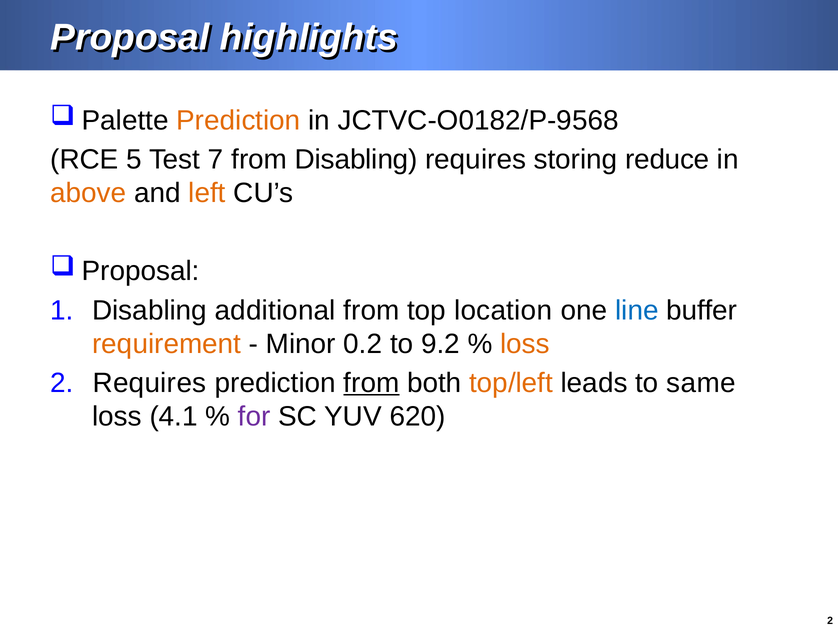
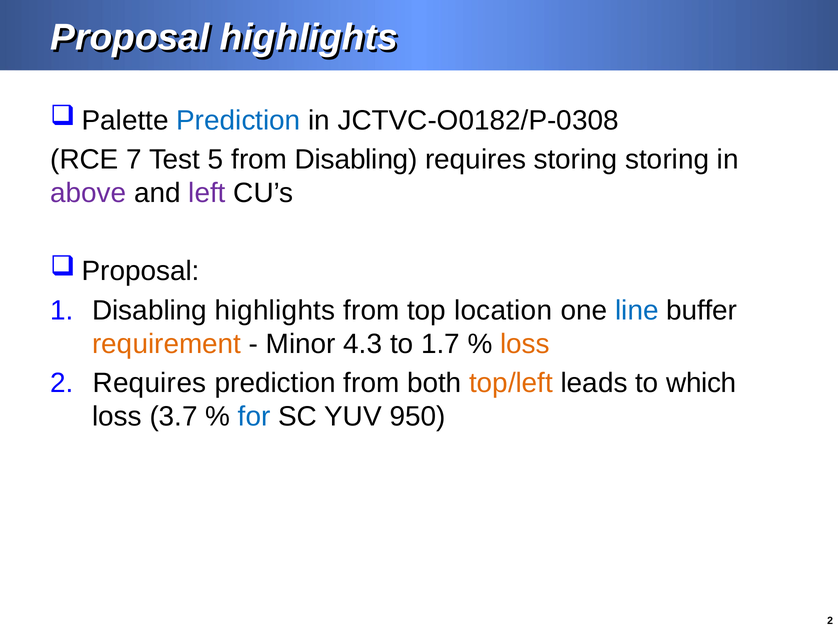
Prediction at (238, 121) colour: orange -> blue
JCTVC-O0182/P-9568: JCTVC-O0182/P-9568 -> JCTVC-O0182/P-0308
5: 5 -> 7
7: 7 -> 5
storing reduce: reduce -> storing
above colour: orange -> purple
left colour: orange -> purple
Disabling additional: additional -> highlights
0.2: 0.2 -> 4.3
9.2: 9.2 -> 1.7
from at (371, 383) underline: present -> none
same: same -> which
4.1: 4.1 -> 3.7
for colour: purple -> blue
620: 620 -> 950
